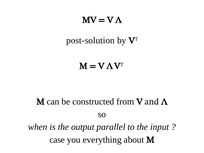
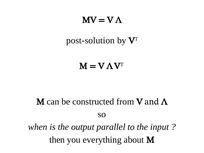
case: case -> then
